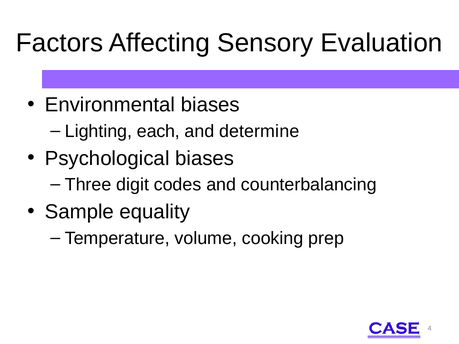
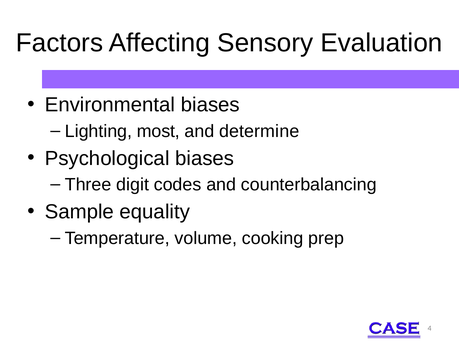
each: each -> most
